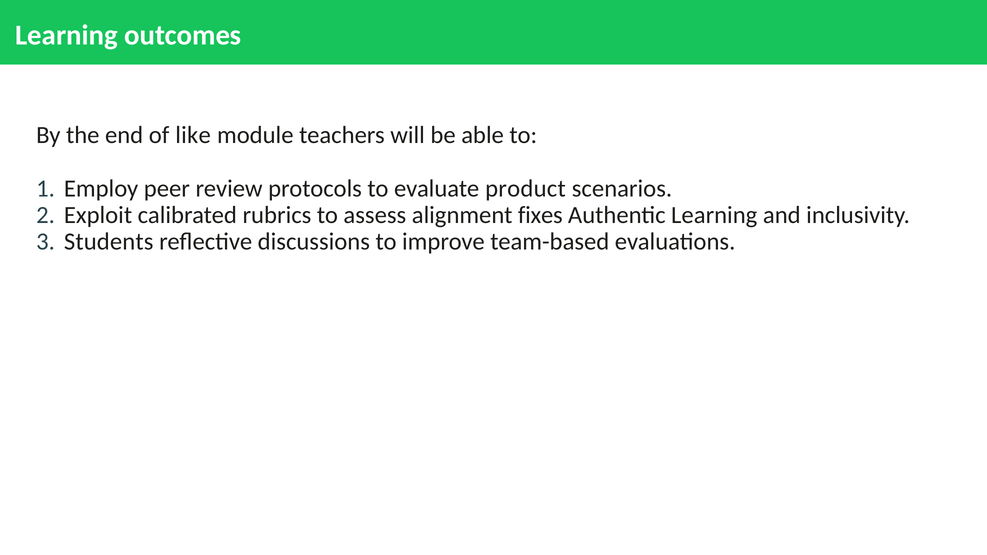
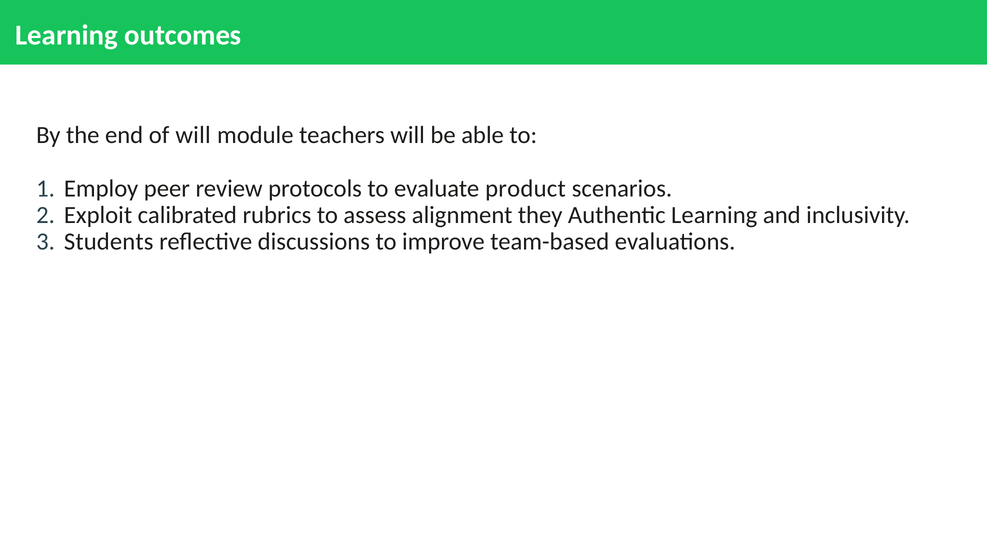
of like: like -> will
fixes: fixes -> they
